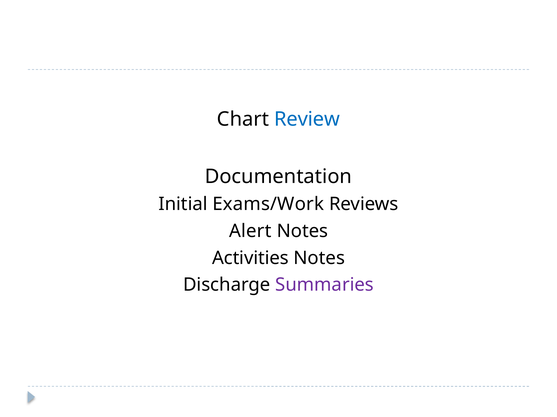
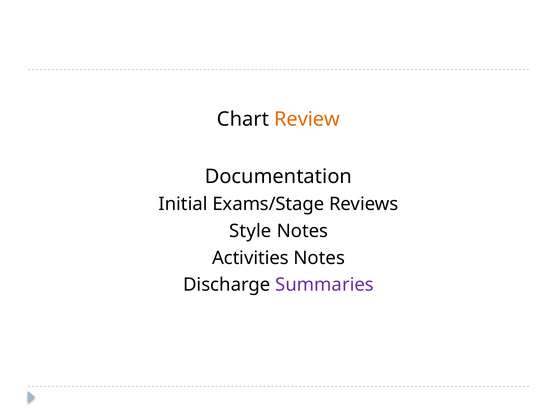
Review colour: blue -> orange
Exams/Work: Exams/Work -> Exams/Stage
Alert: Alert -> Style
